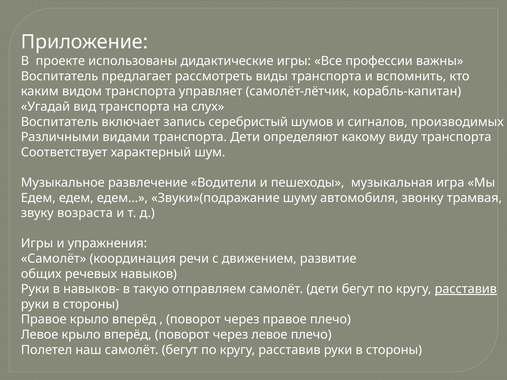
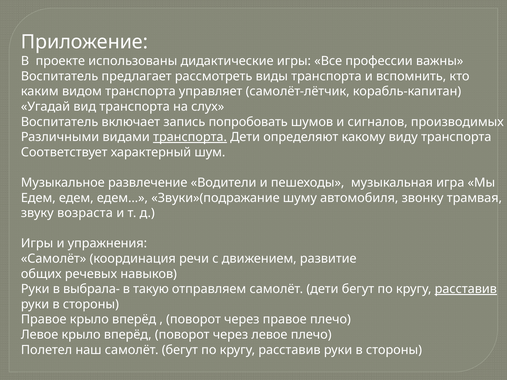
серебристый: серебристый -> попробовать
транспорта at (190, 137) underline: none -> present
навыков-: навыков- -> выбрала-
